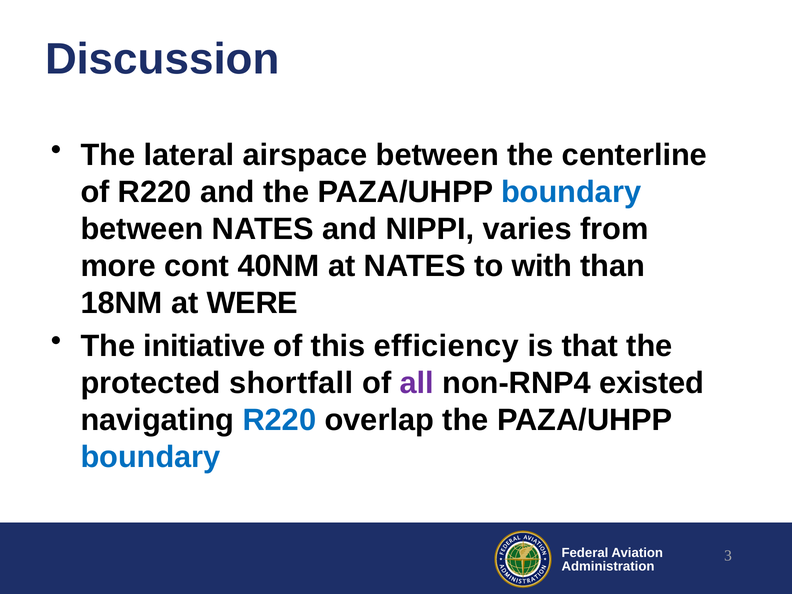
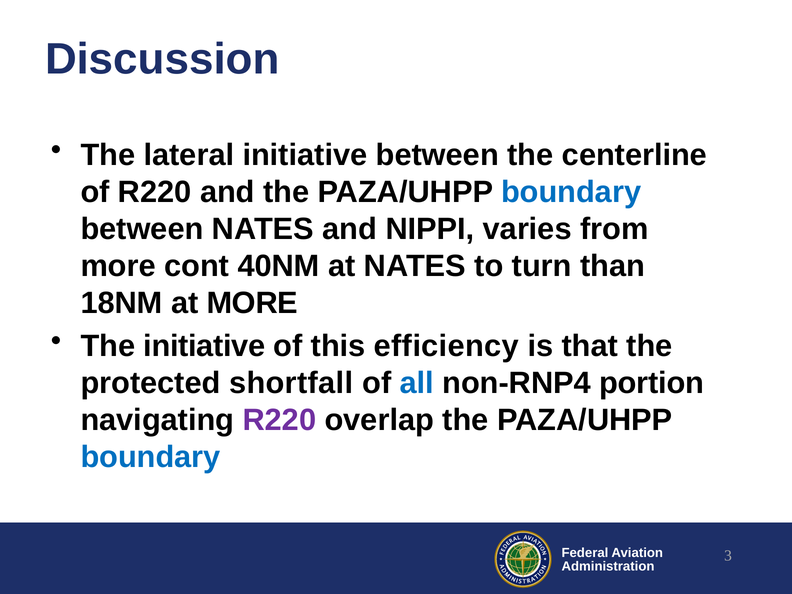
lateral airspace: airspace -> initiative
with: with -> turn
at WERE: WERE -> MORE
all colour: purple -> blue
existed: existed -> portion
R220 at (279, 420) colour: blue -> purple
